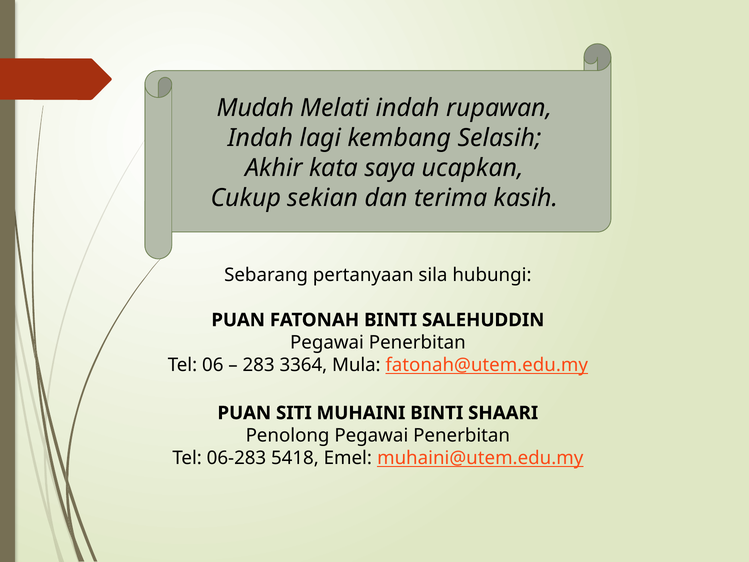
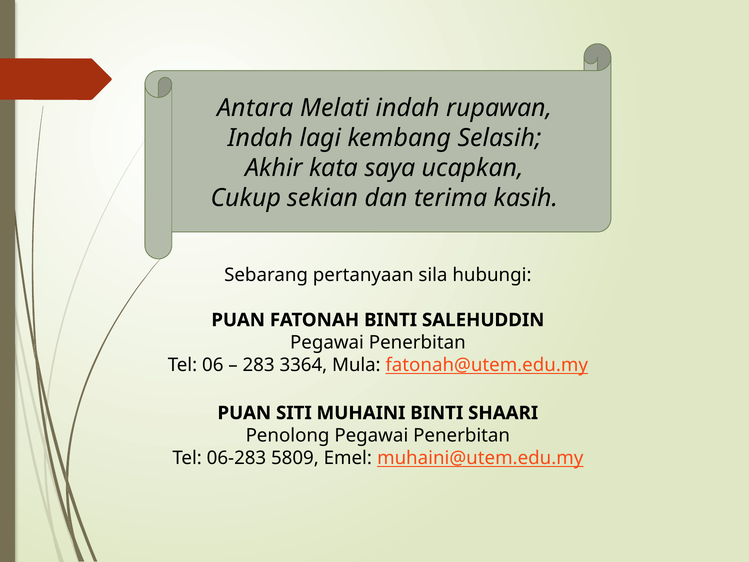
Mudah: Mudah -> Antara
5418: 5418 -> 5809
